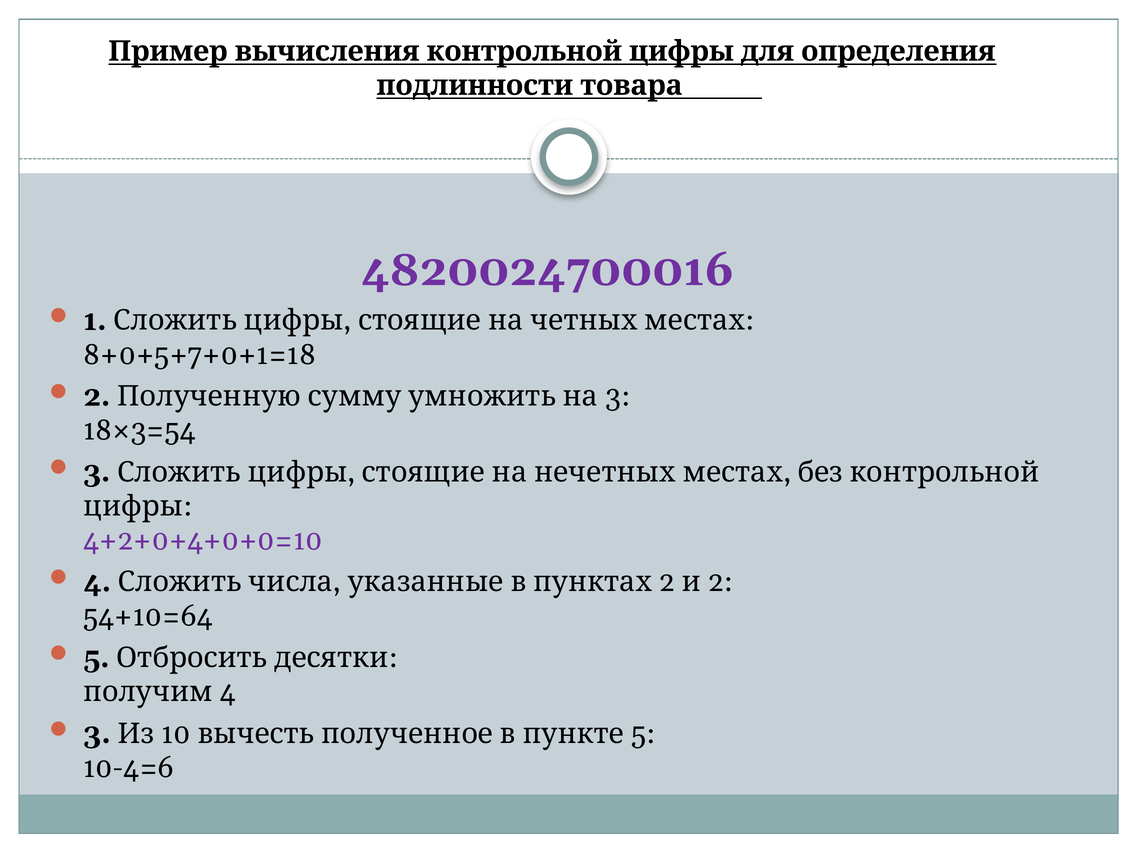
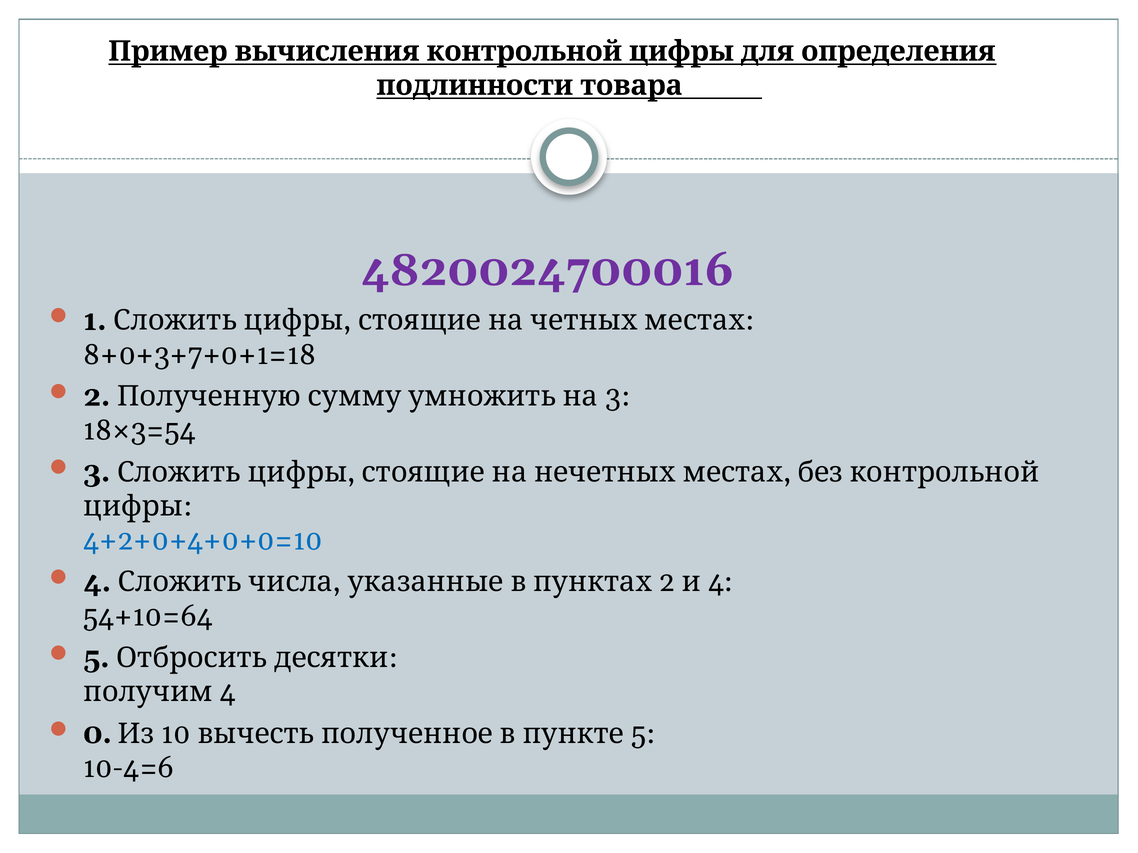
8+0+5+7+0+1=18: 8+0+5+7+0+1=18 -> 8+0+3+7+0+1=18
4+2+0+4+0+0=10 colour: purple -> blue
2 2: 2 -> 4
3 at (97, 734): 3 -> 0
